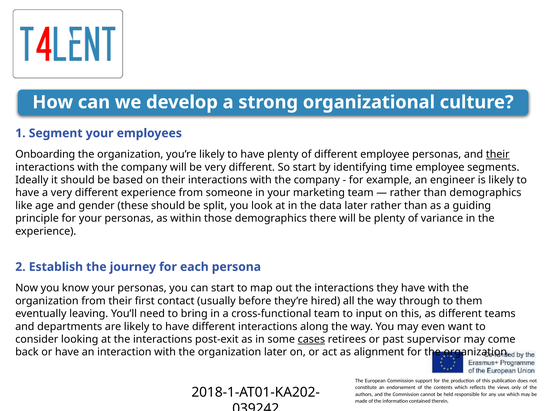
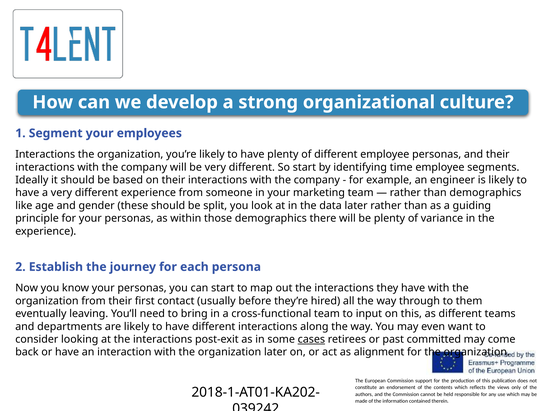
Onboarding at (45, 154): Onboarding -> Interactions
their at (498, 154) underline: present -> none
supervisor: supervisor -> committed
